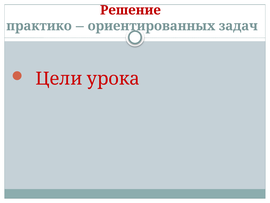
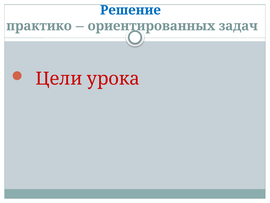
Решение colour: red -> blue
